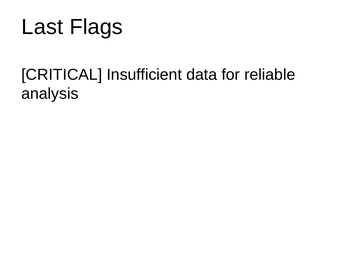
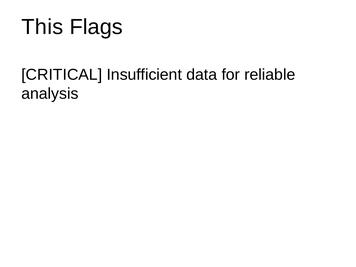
Last: Last -> This
